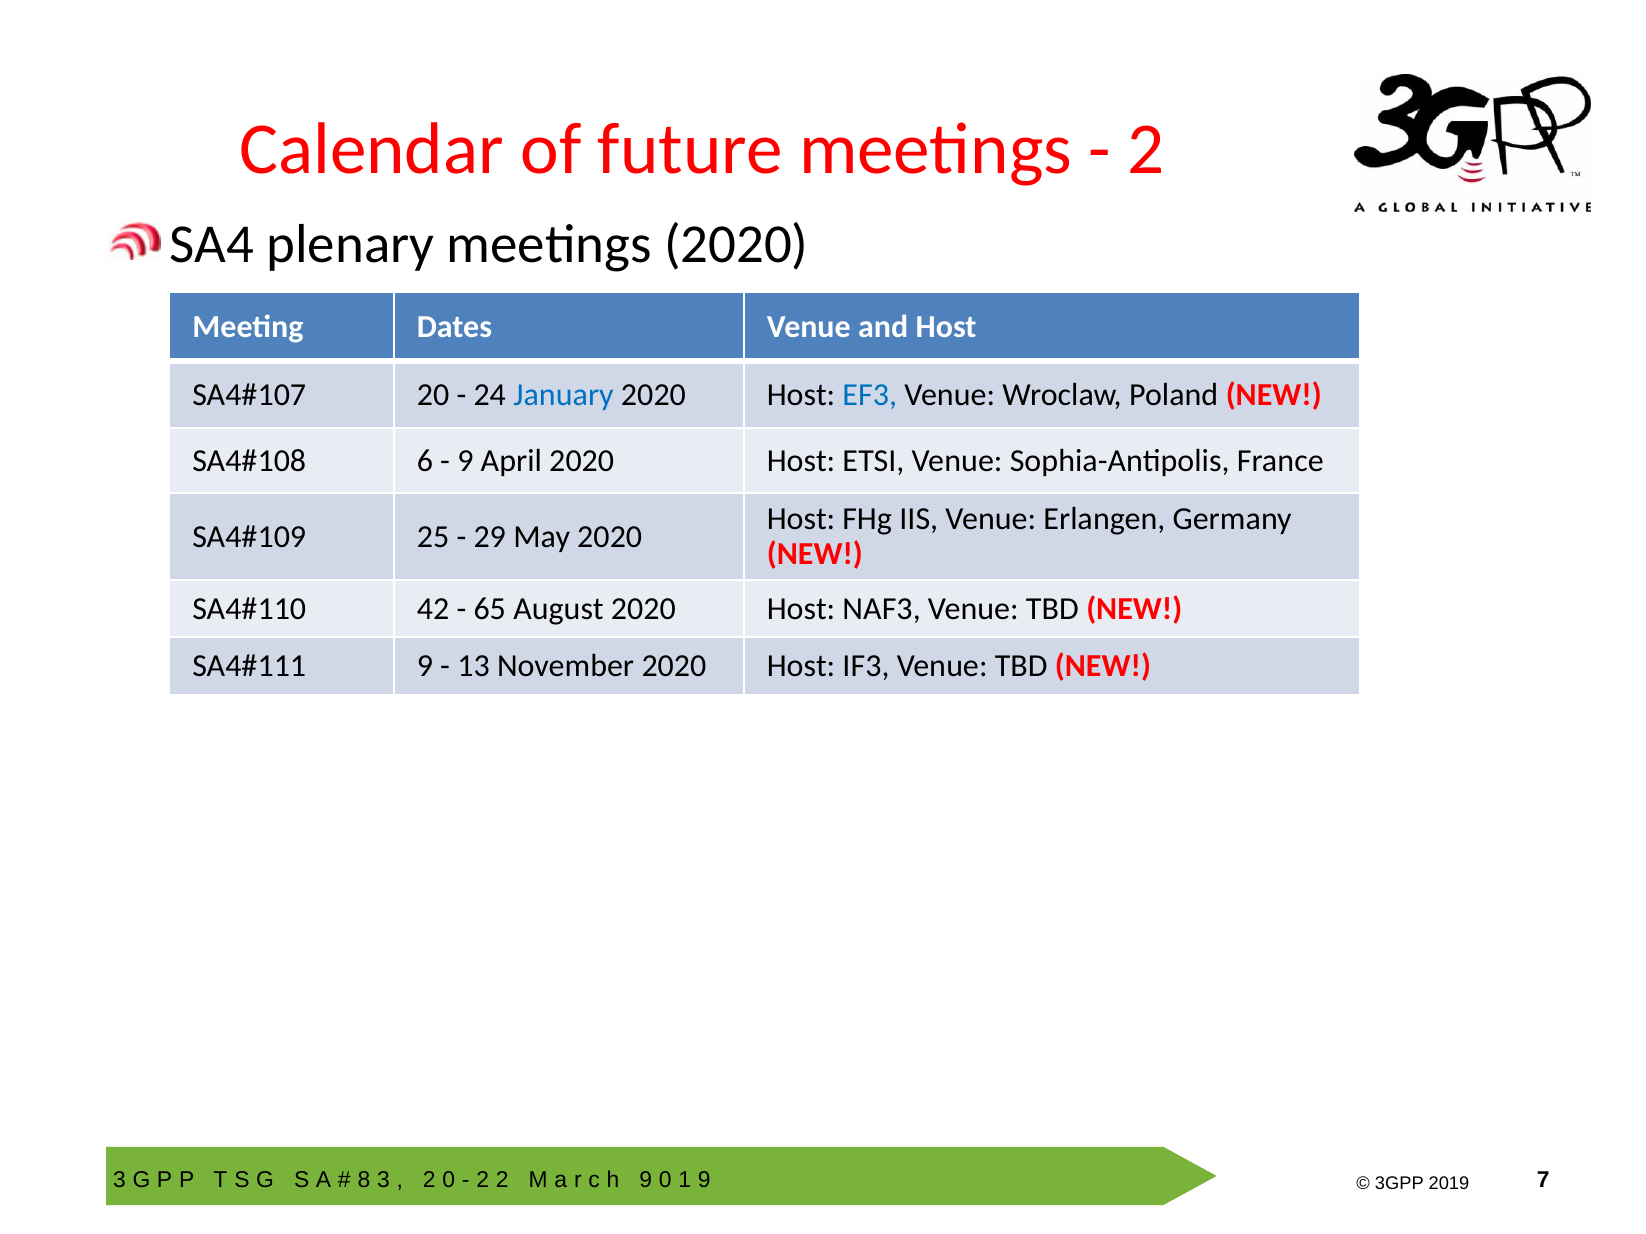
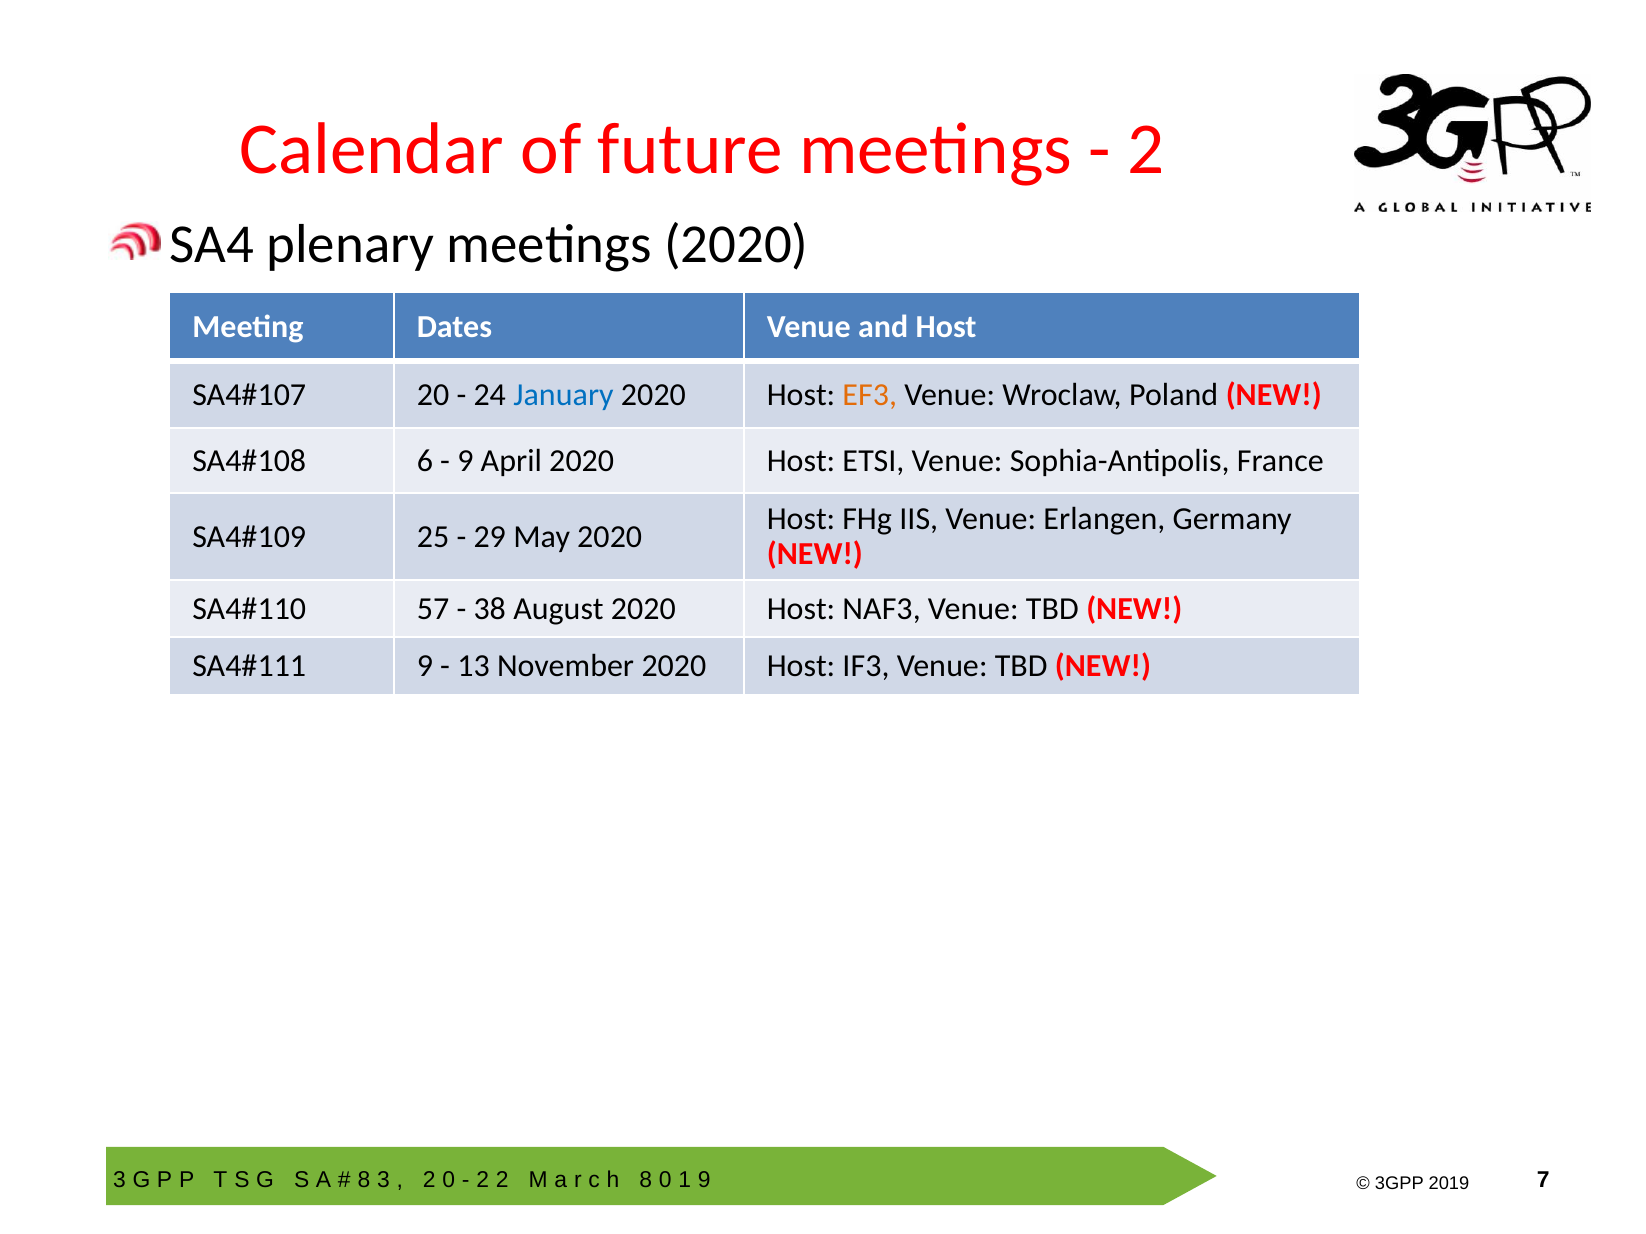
EF3 colour: blue -> orange
42: 42 -> 57
65: 65 -> 38
9 at (646, 1180): 9 -> 8
